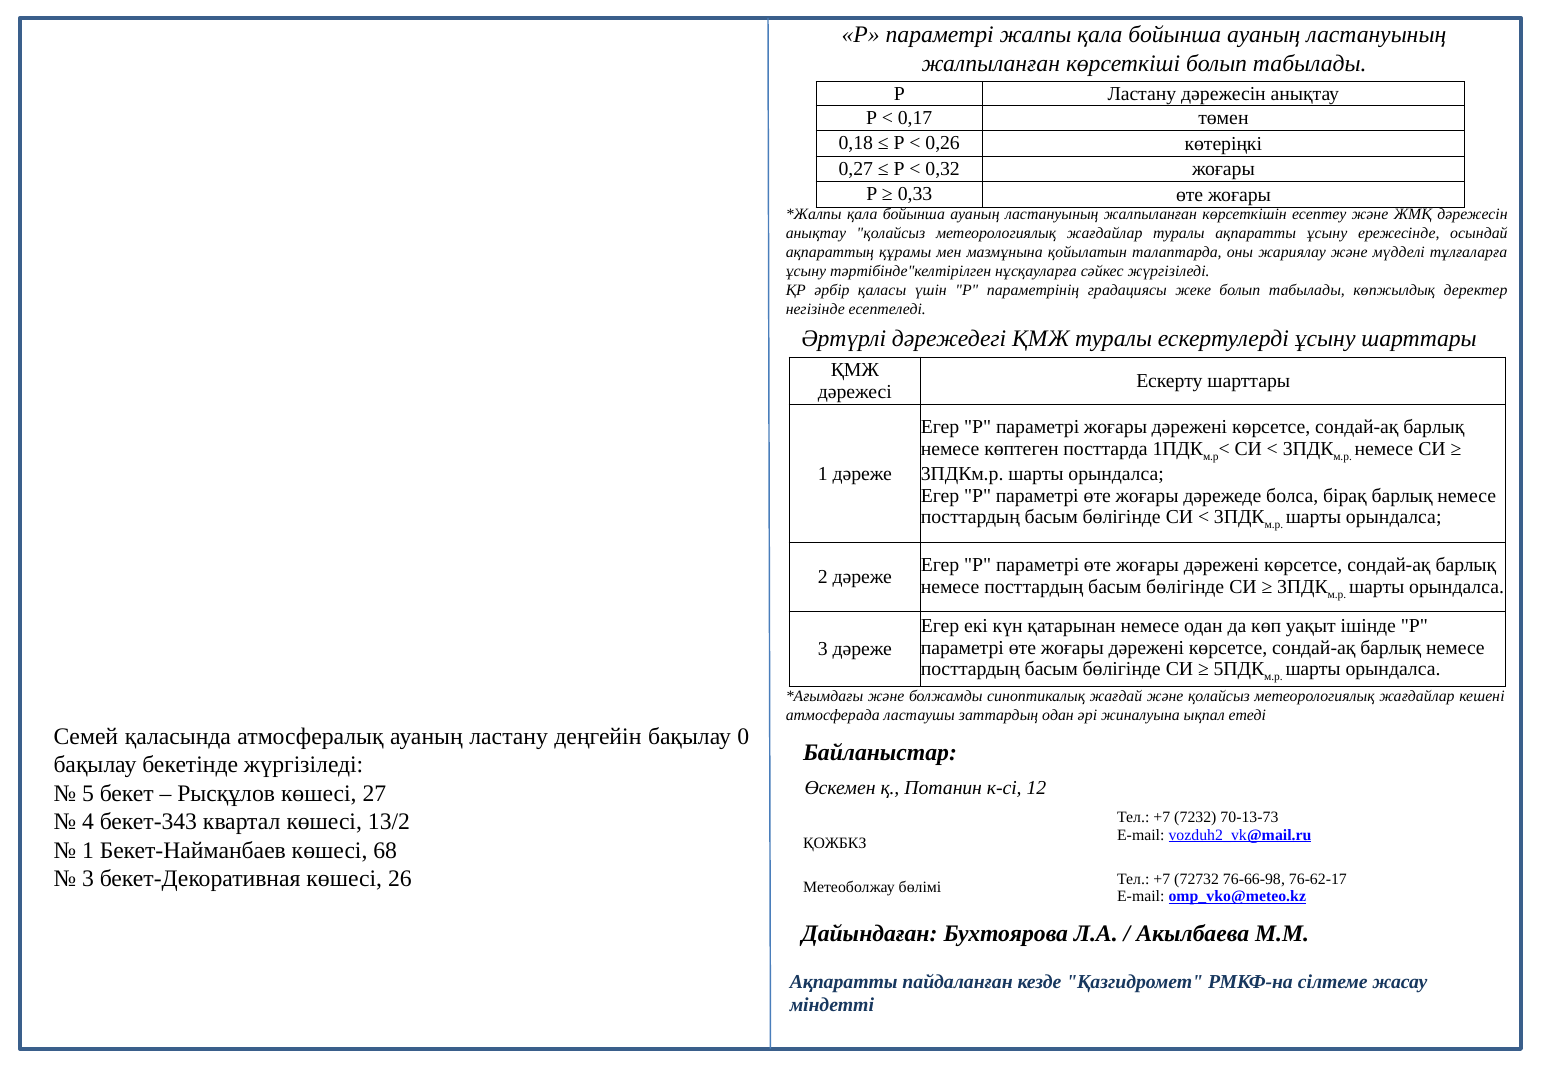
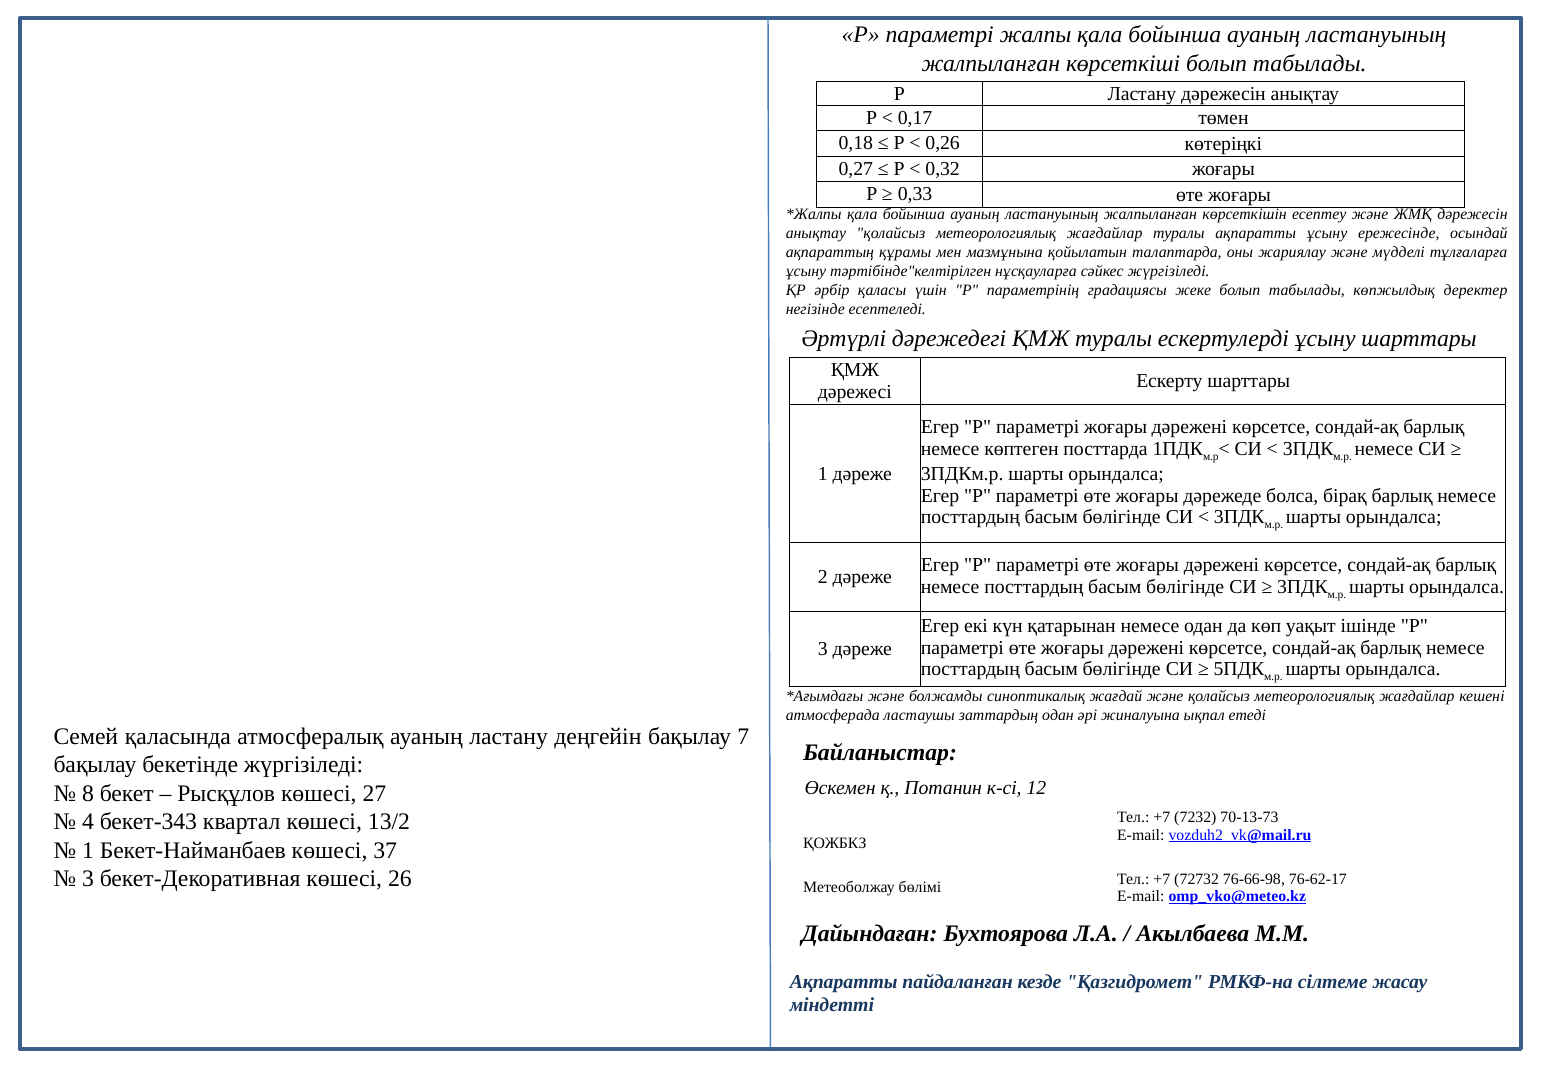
0: 0 -> 7
5: 5 -> 8
68: 68 -> 37
